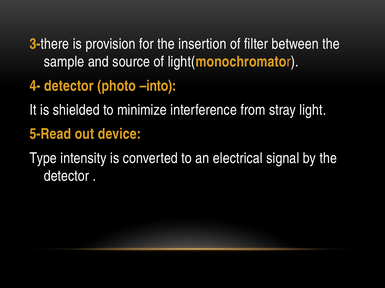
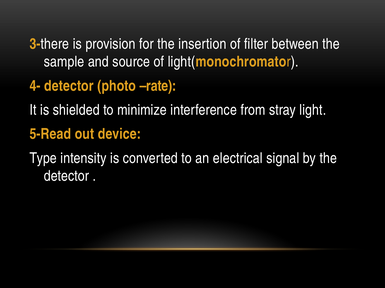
into: into -> rate
